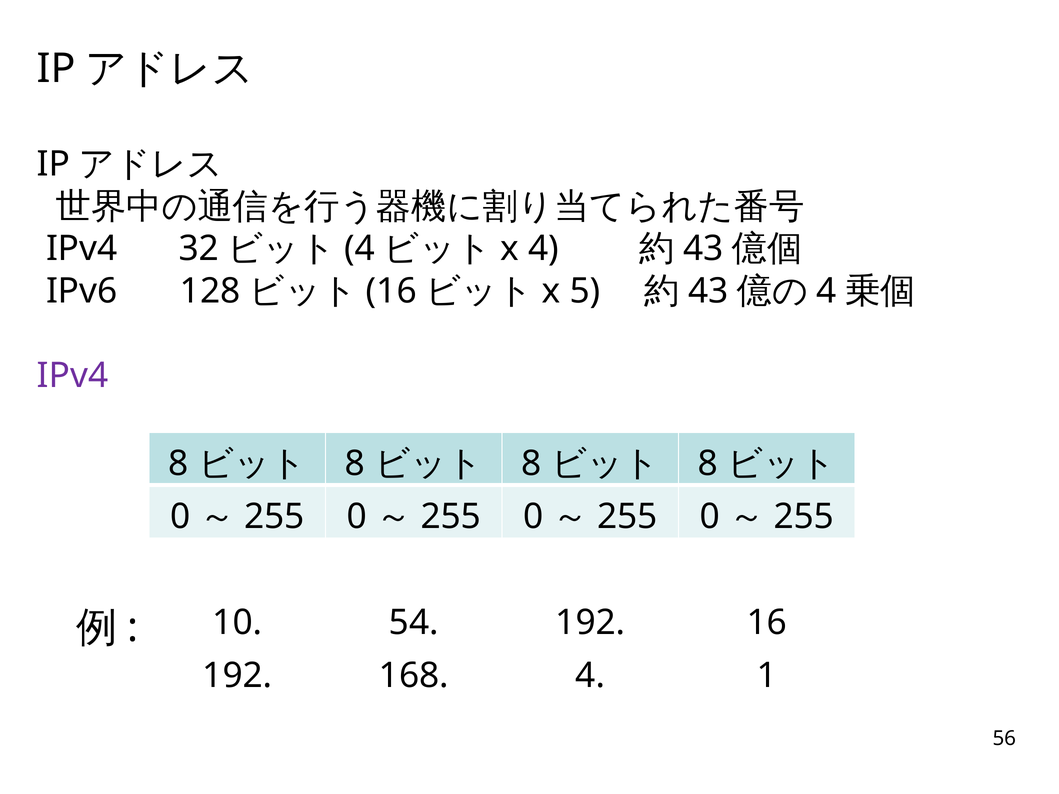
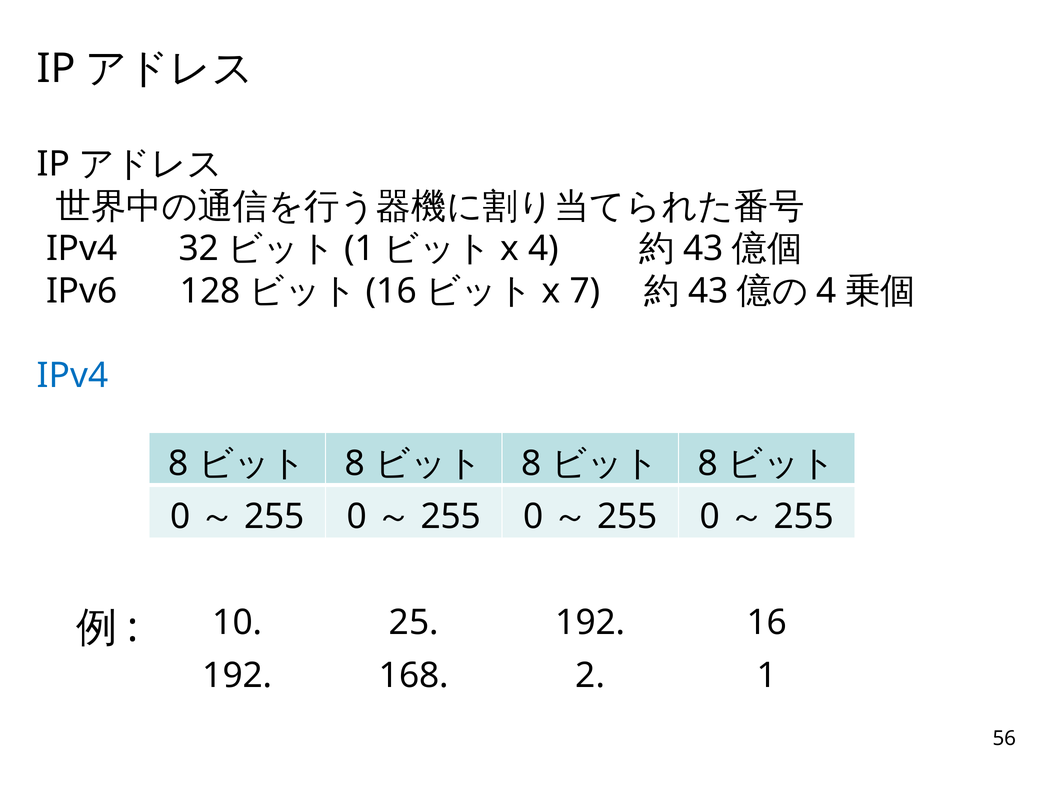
4 at (360, 249): 4 -> 1
5: 5 -> 7
IPv4 at (73, 376) colour: purple -> blue
54: 54 -> 25
168 4: 4 -> 2
